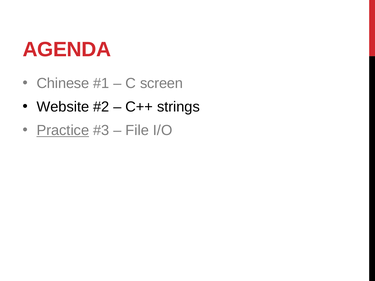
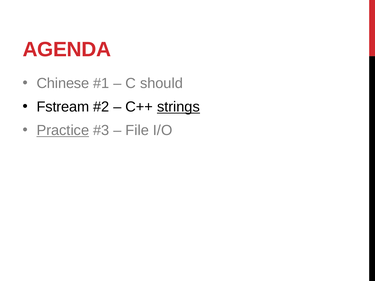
screen: screen -> should
Website: Website -> Fstream
strings underline: none -> present
